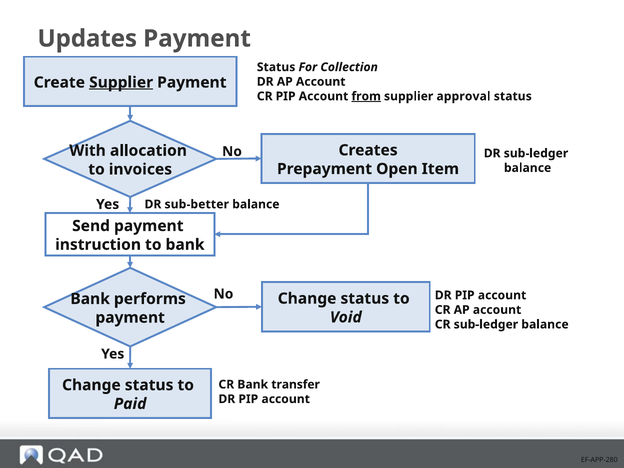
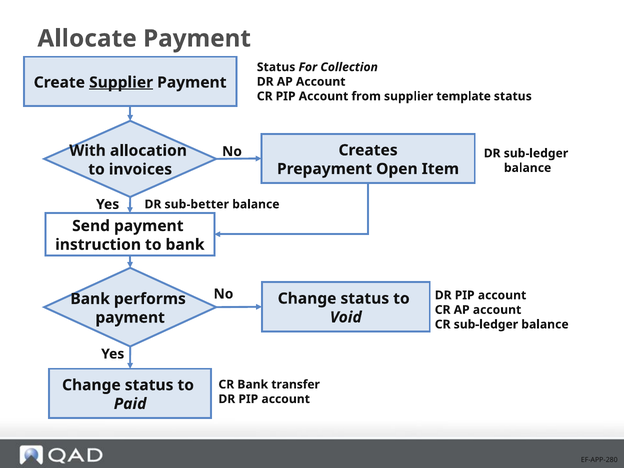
Updates: Updates -> Allocate
from underline: present -> none
approval: approval -> template
